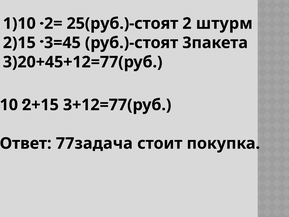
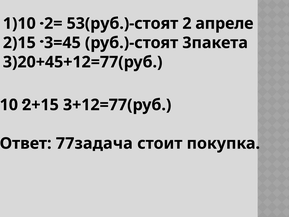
25(руб.)-стоят: 25(руб.)-стоят -> 53(руб.)-стоят
штурм: штурм -> апреле
